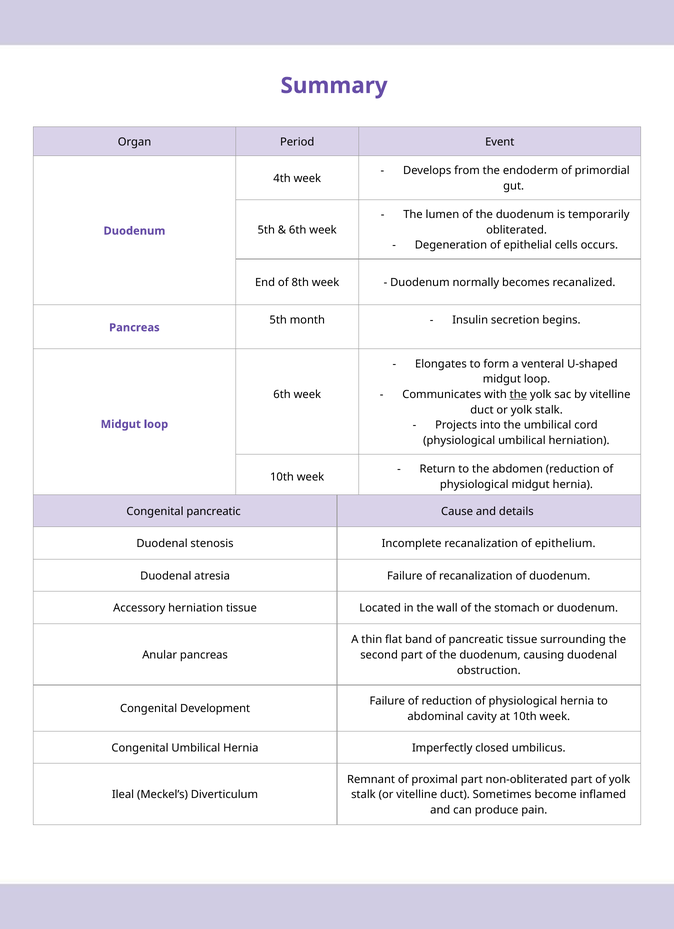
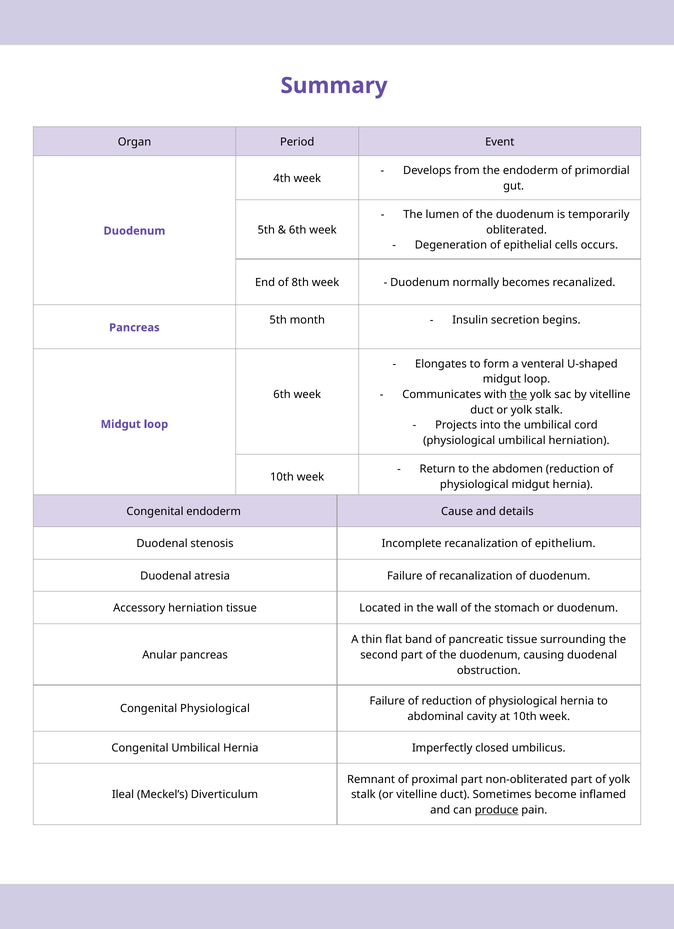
Congenital pancreatic: pancreatic -> endoderm
Congenital Development: Development -> Physiological
produce underline: none -> present
